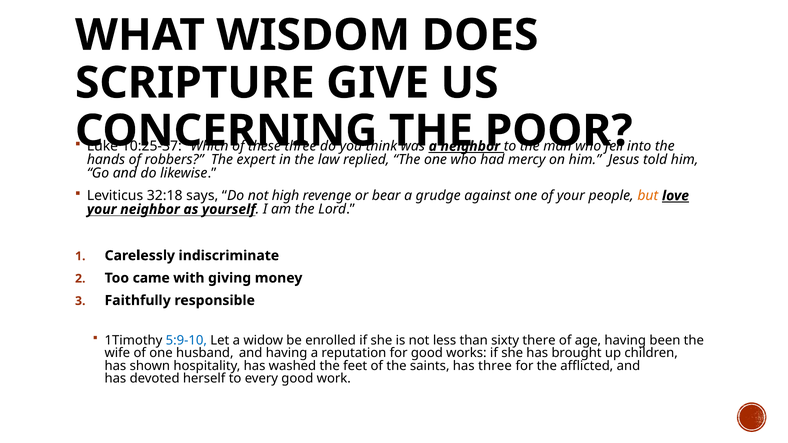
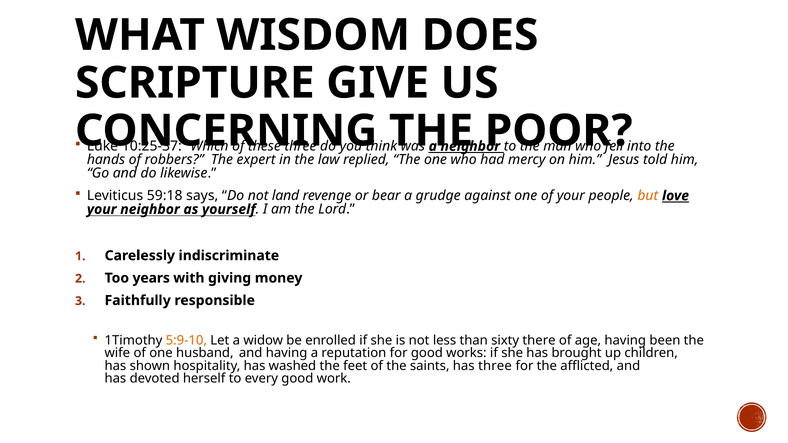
32:18: 32:18 -> 59:18
high: high -> land
came: came -> years
5:9-10 colour: blue -> orange
